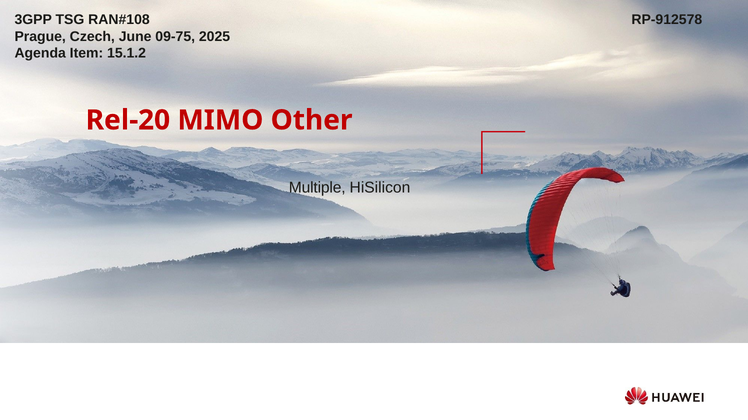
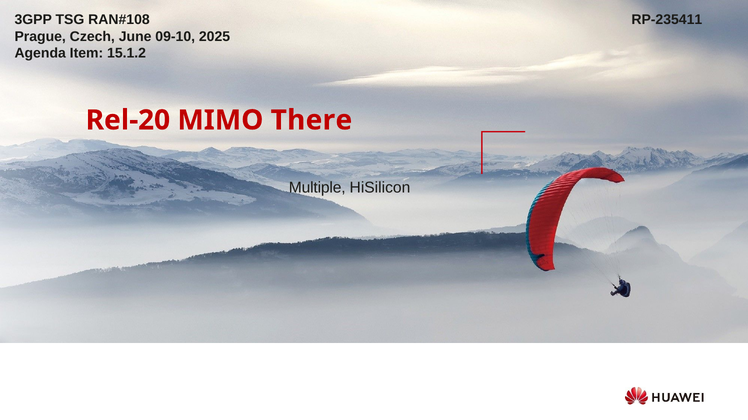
RP-912578: RP-912578 -> RP-235411
09-75: 09-75 -> 09-10
Other: Other -> There
